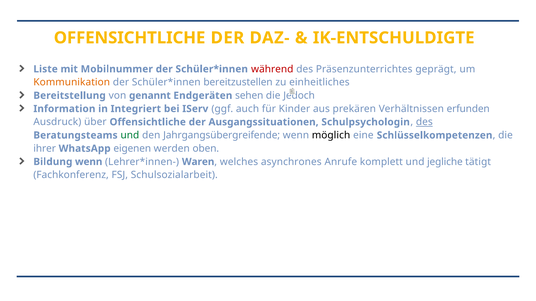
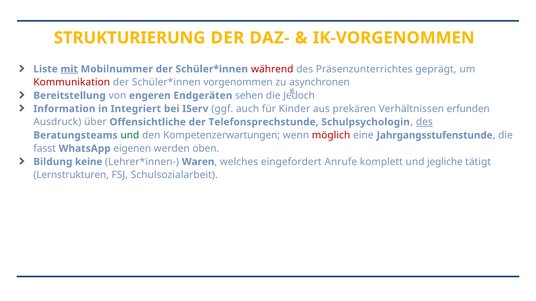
OFFENSICHTLICHE at (130, 38): OFFENSICHTLICHE -> STRUKTURIERUNG
IK-ENTSCHULDIGTE: IK-ENTSCHULDIGTE -> IK-VORGENOMMEN
mit underline: none -> present
Kommunikation colour: orange -> red
bereitzustellen: bereitzustellen -> vorgenommen
einheitliches: einheitliches -> asynchronen
genannt: genannt -> engeren
Ausgangssituationen: Ausgangssituationen -> Telefonsprechstunde
Jahrgangsübergreifende: Jahrgangsübergreifende -> Kompetenzerwartungen
möglich colour: black -> red
Schlüsselkompetenzen: Schlüsselkompetenzen -> Jahrgangsstufenstunde
ihrer: ihrer -> fasst
Bildung wenn: wenn -> keine
asynchrones: asynchrones -> eingefordert
Fachkonferenz: Fachkonferenz -> Lernstrukturen
